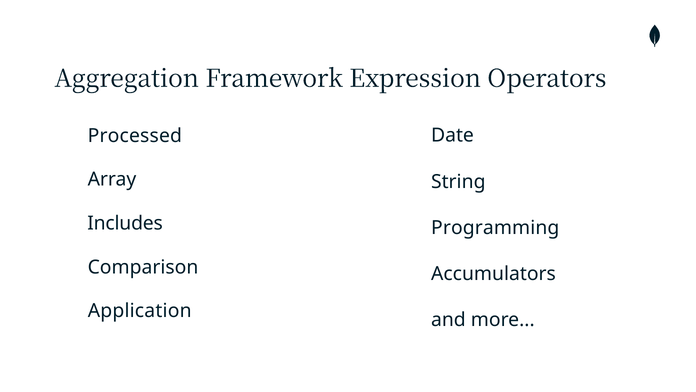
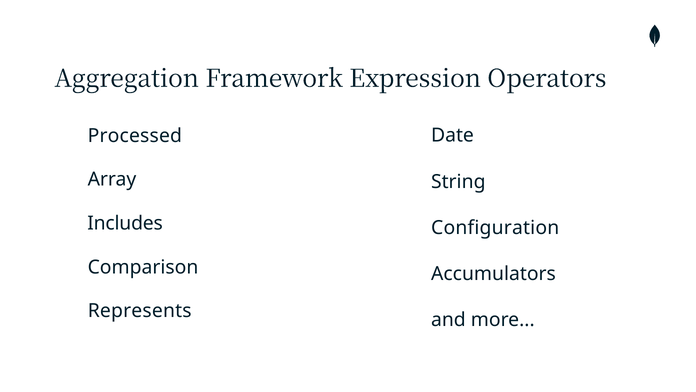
Programming: Programming -> Configuration
Application: Application -> Represents
